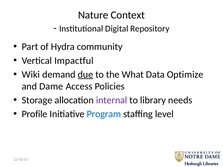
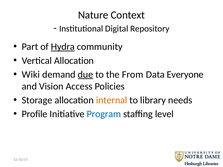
Hydra underline: none -> present
Vertical Impactful: Impactful -> Allocation
What: What -> From
Optimize: Optimize -> Everyone
Dame: Dame -> Vision
internal colour: purple -> orange
